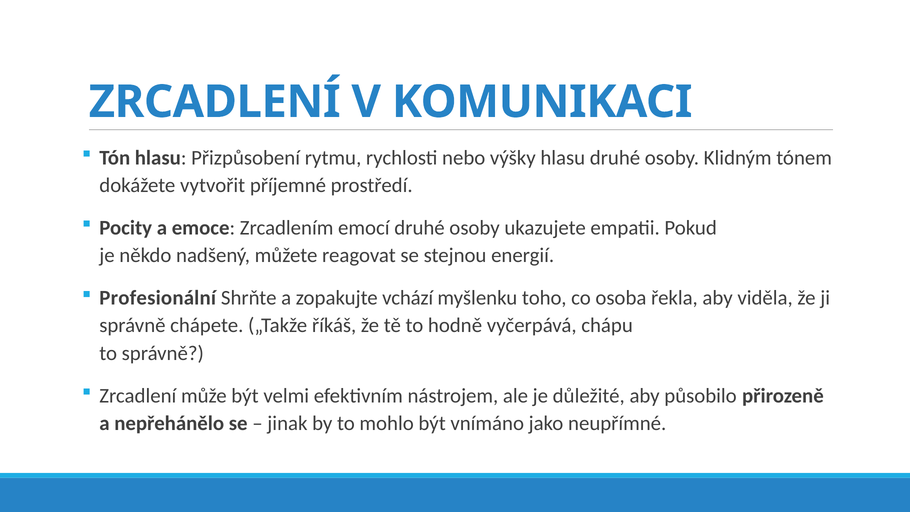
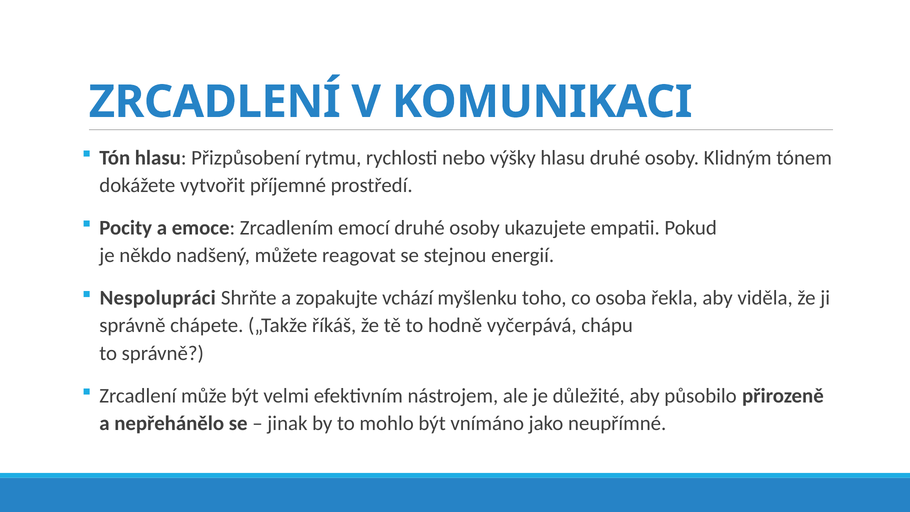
Profesionální: Profesionální -> Nespolupráci
